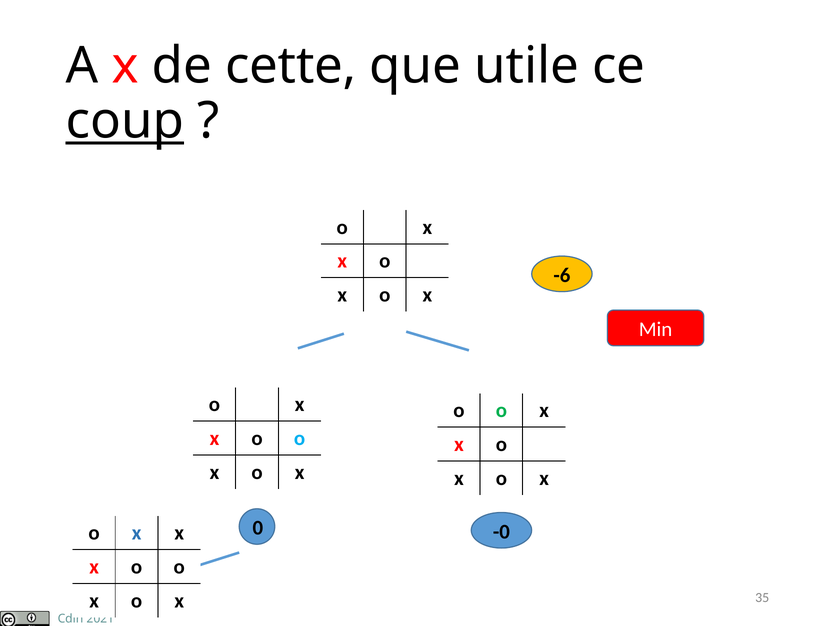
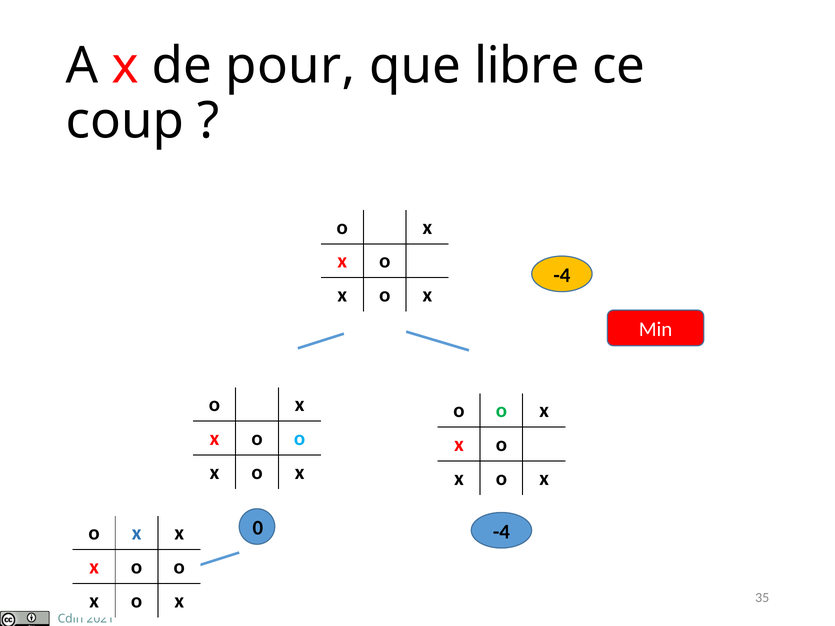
cette: cette -> pour
utile: utile -> libre
coup underline: present -> none
-6 at (562, 275): -6 -> -4
-0 at (501, 532): -0 -> -4
